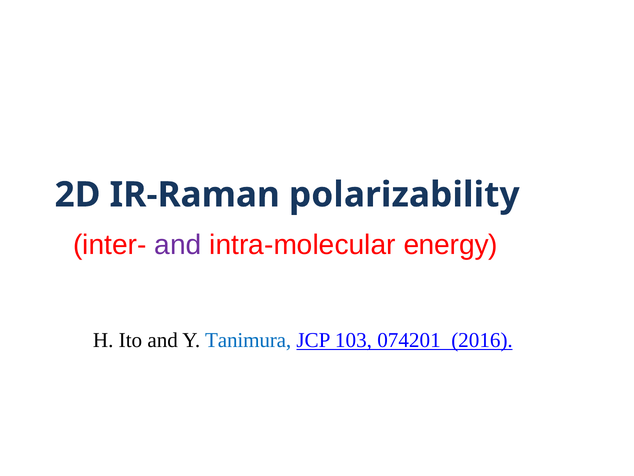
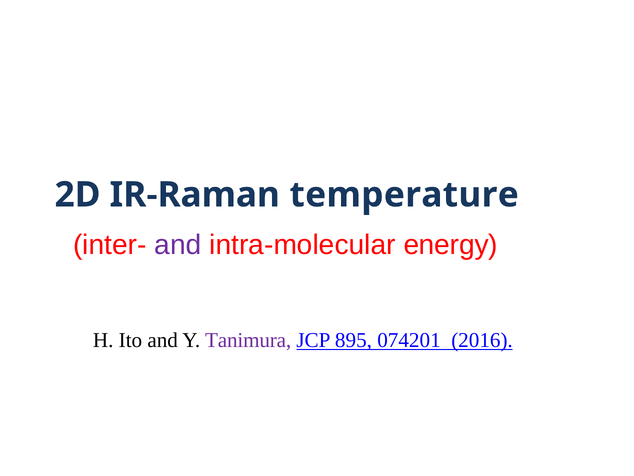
polarizability: polarizability -> temperature
Tanimura colour: blue -> purple
103: 103 -> 895
